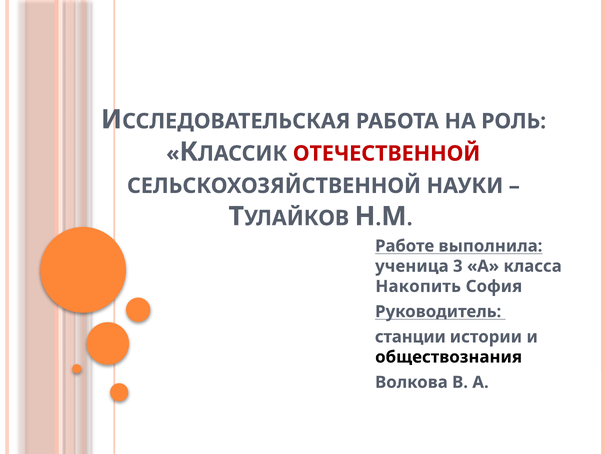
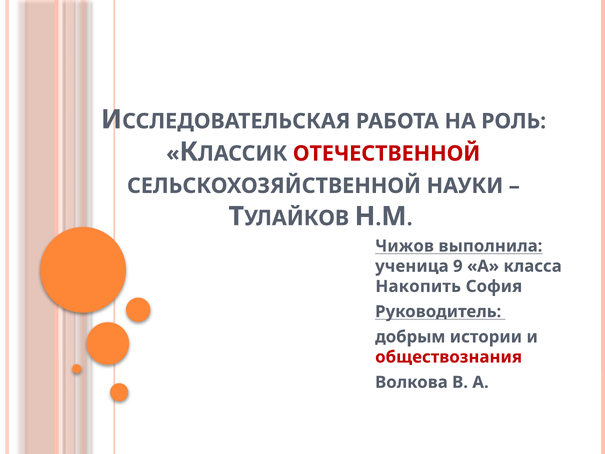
Работе: Работе -> Чижов
3: 3 -> 9
станции: станции -> добрым
обществознания colour: black -> red
